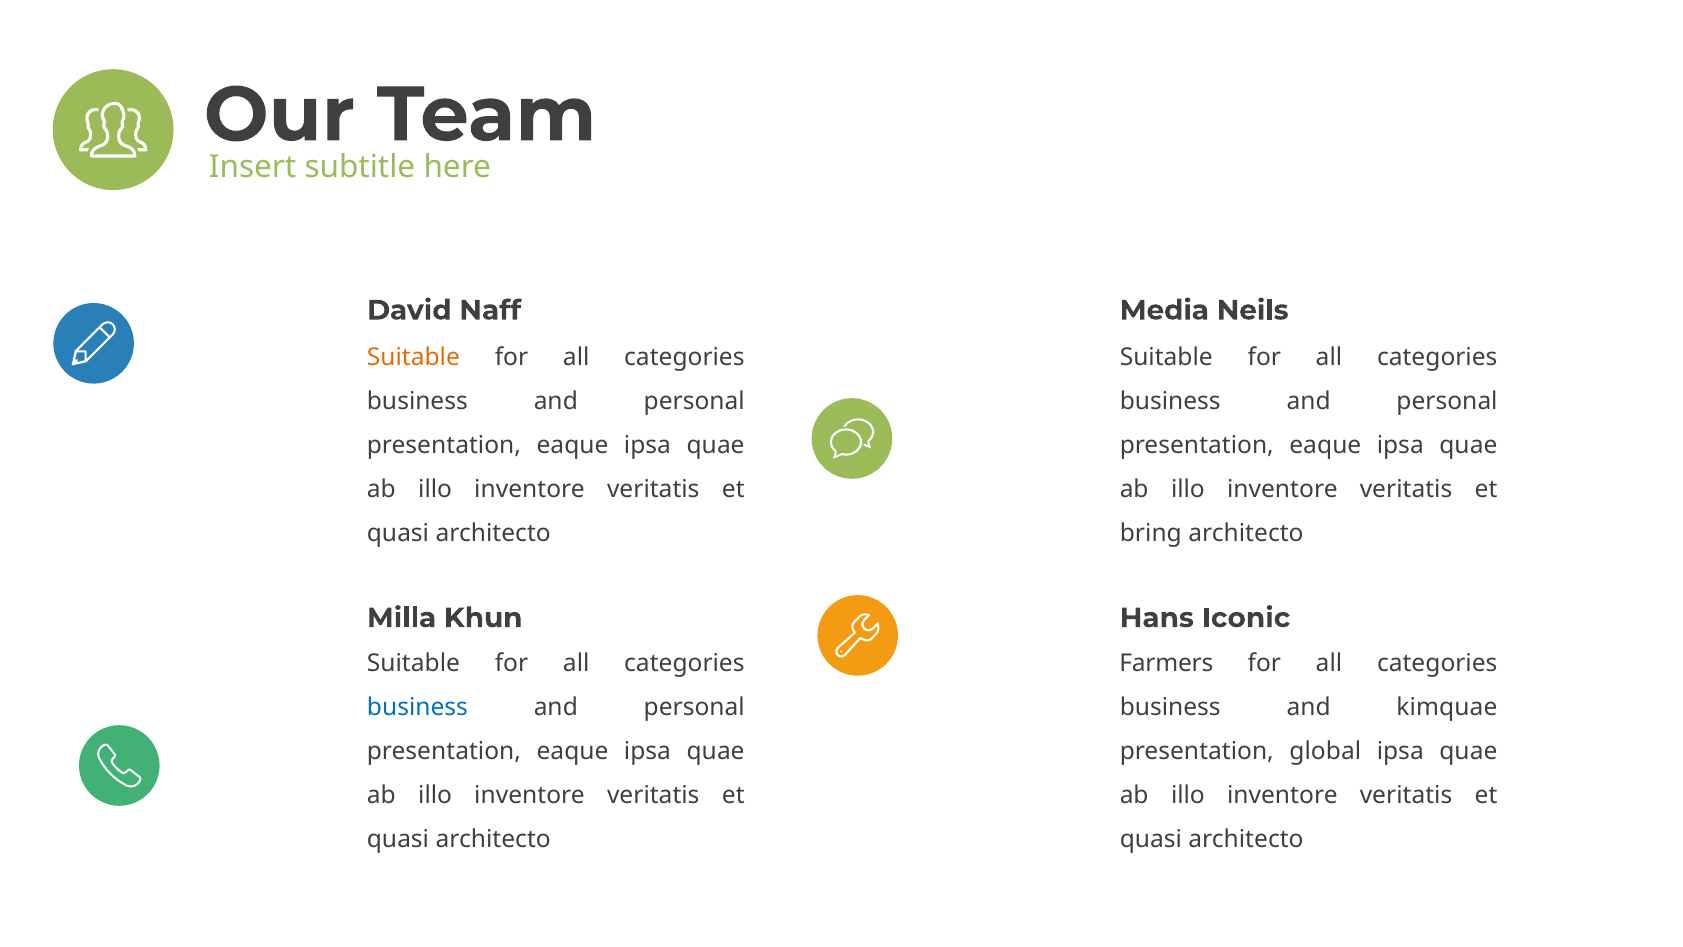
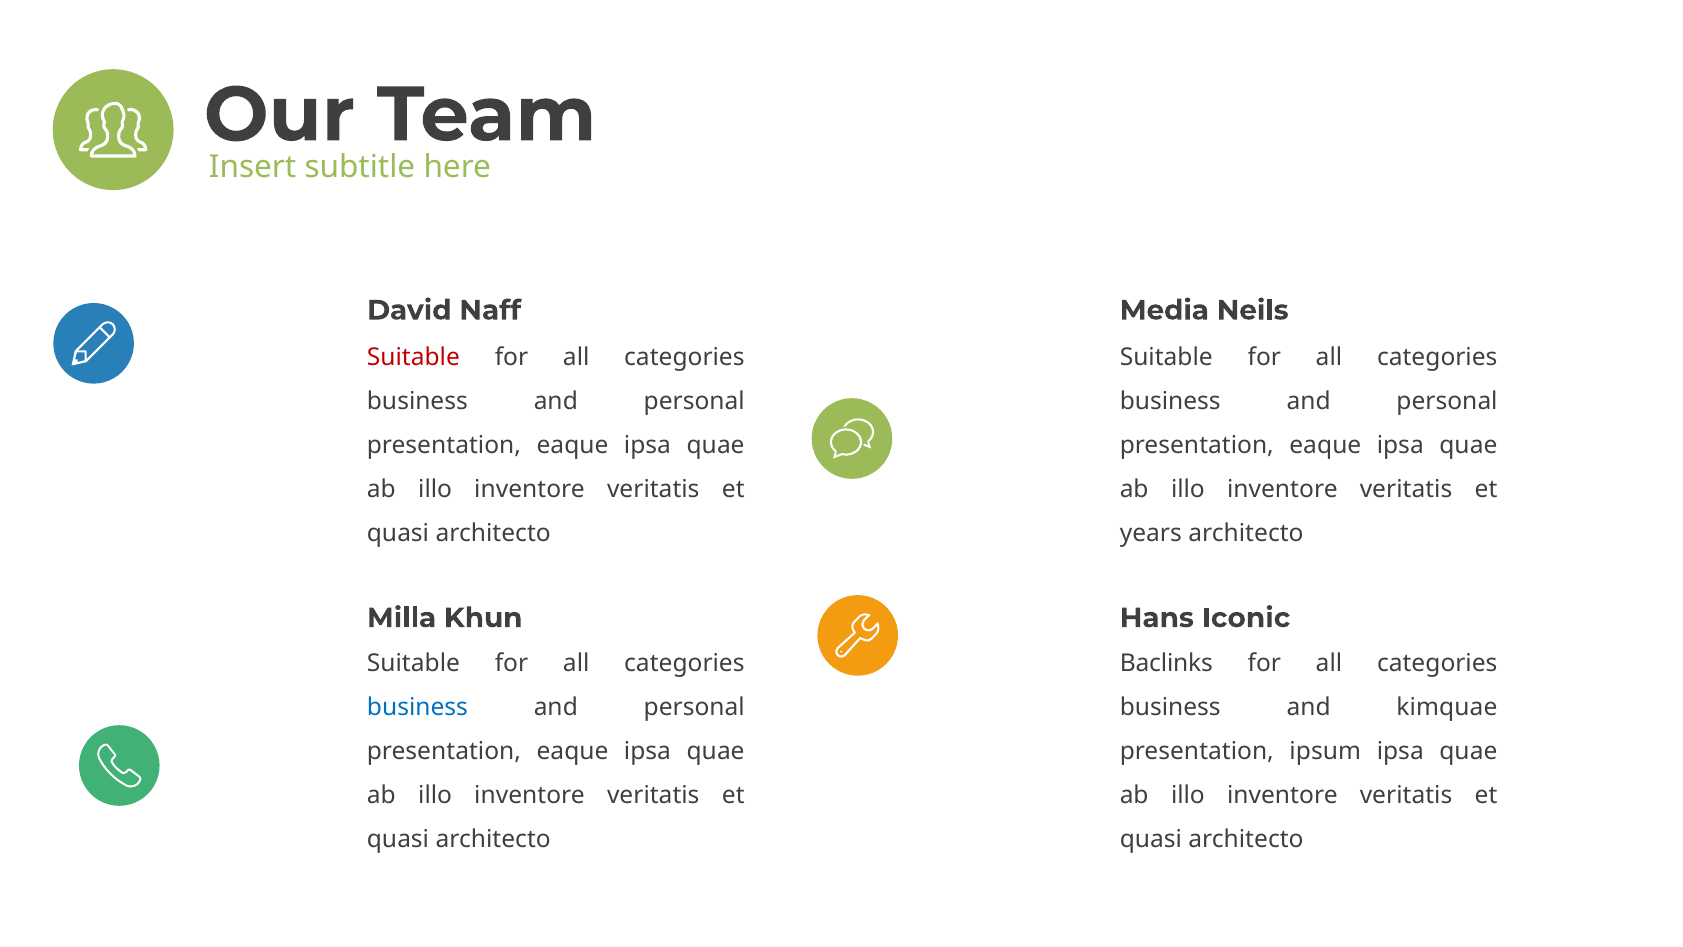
Suitable at (413, 357) colour: orange -> red
bring: bring -> years
Farmers: Farmers -> Baclinks
global: global -> ipsum
